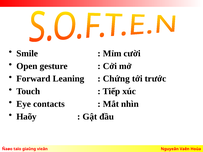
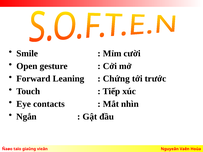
Haõy: Haõy -> Ngắn
